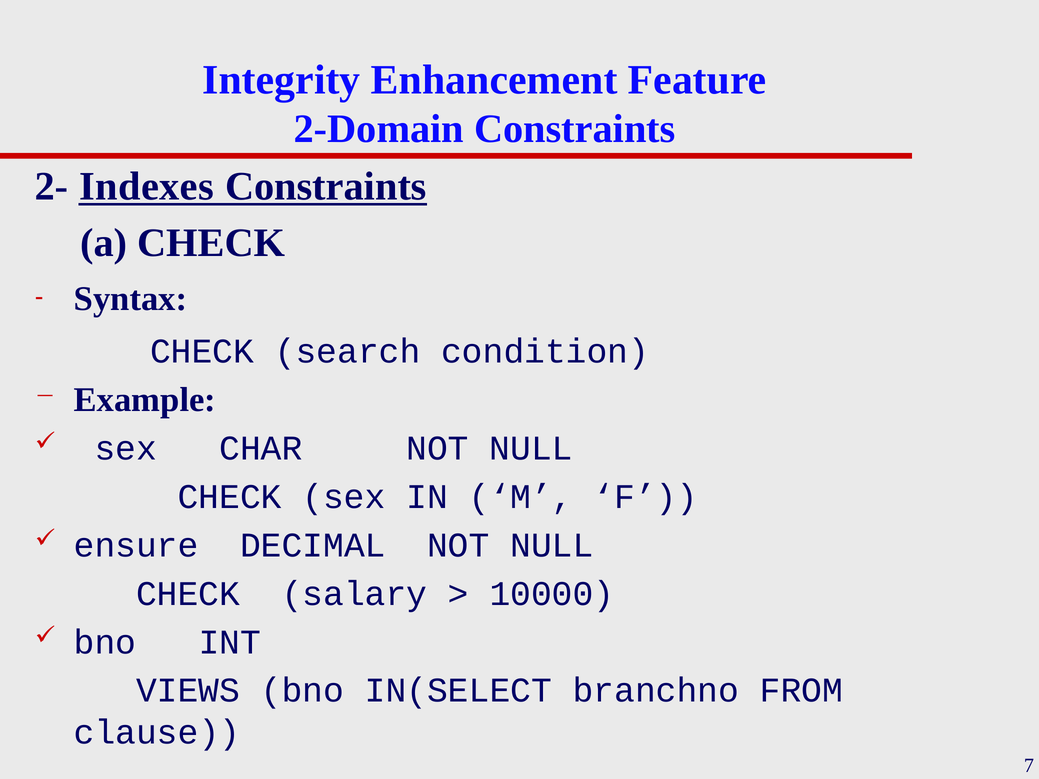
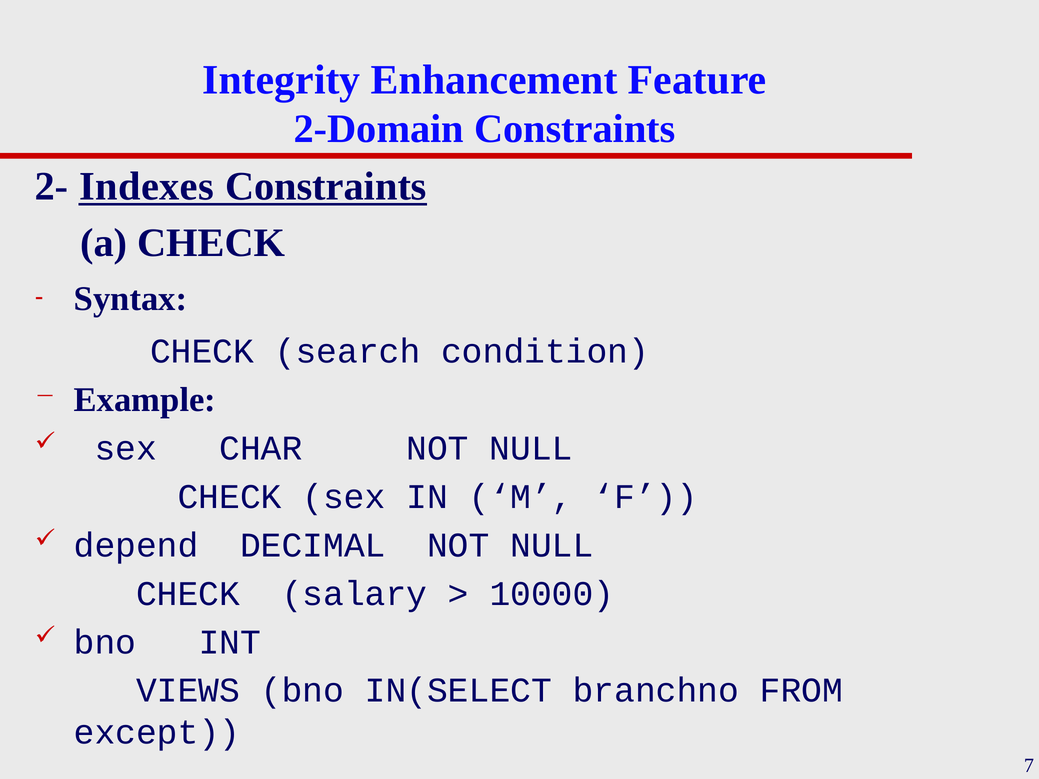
ensure: ensure -> depend
clause: clause -> except
